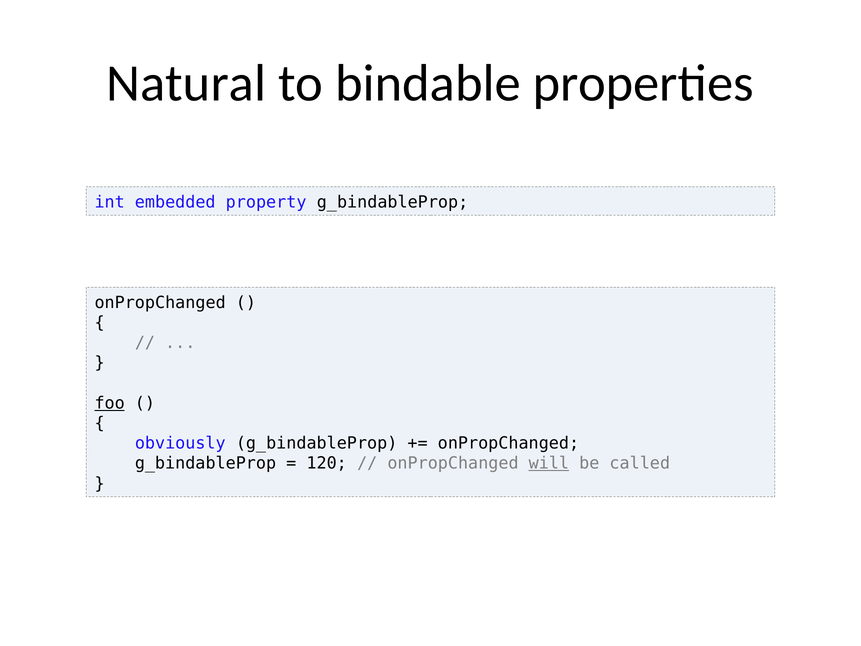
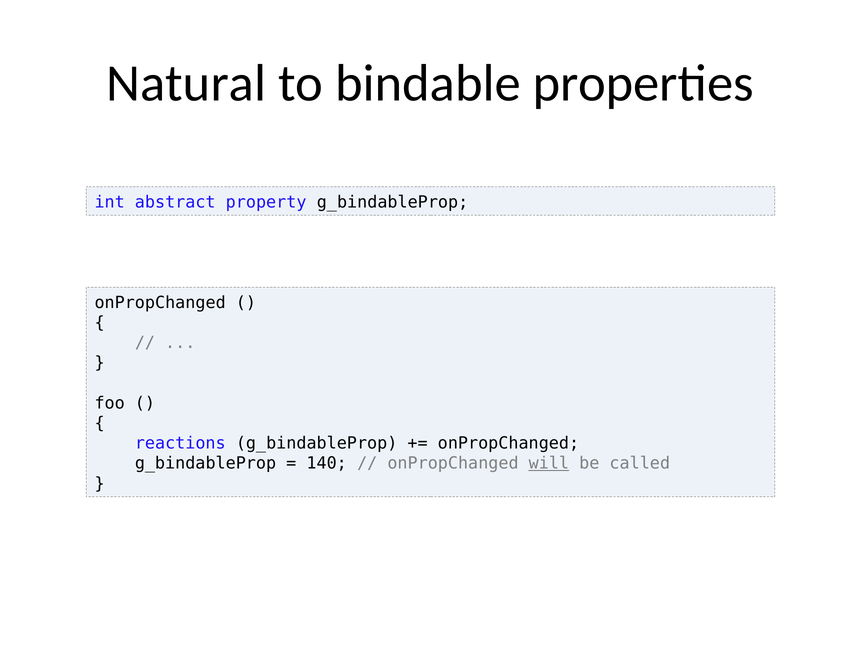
embedded: embedded -> abstract
foo underline: present -> none
obviously: obviously -> reactions
120: 120 -> 140
